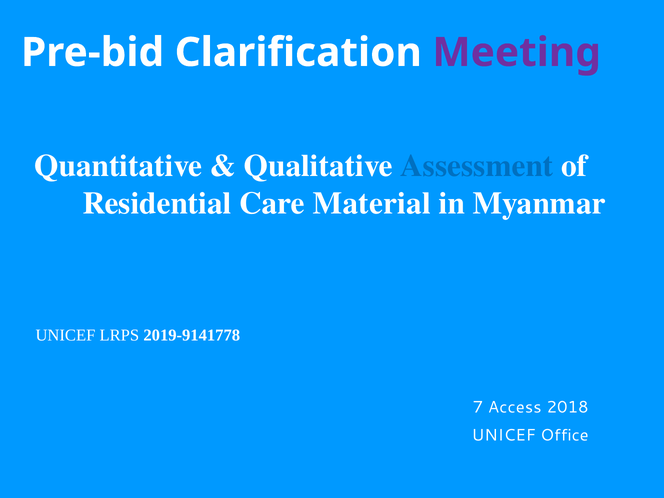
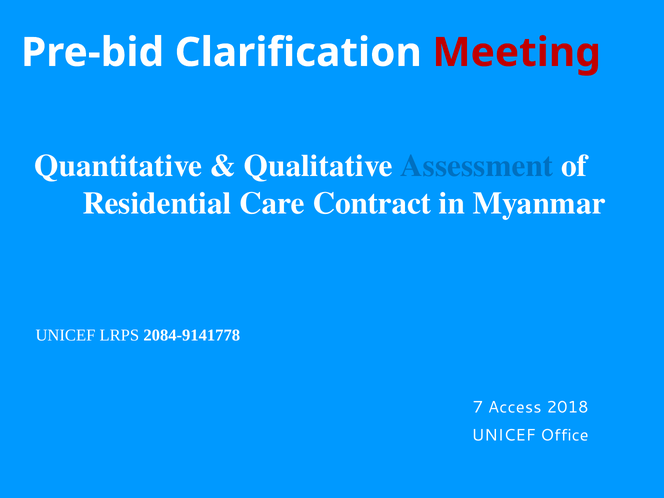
Meeting colour: purple -> red
Material: Material -> Contract
2019-9141778: 2019-9141778 -> 2084-9141778
